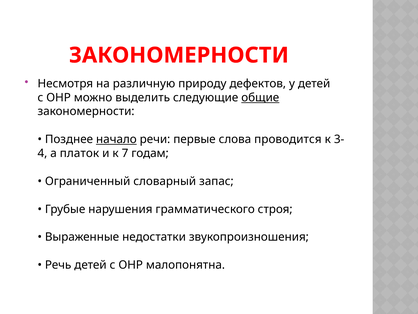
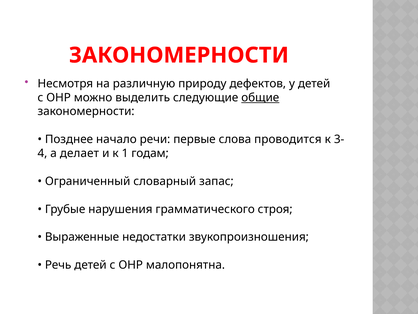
начало underline: present -> none
платок: платок -> делает
7: 7 -> 1
